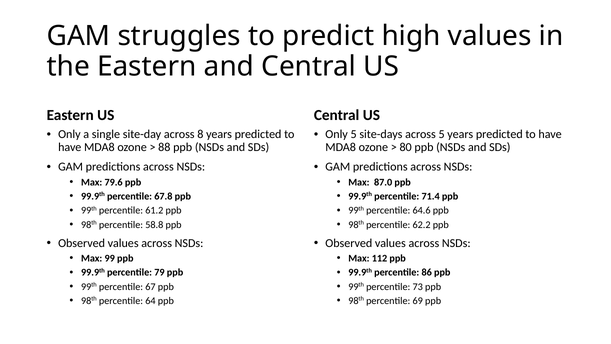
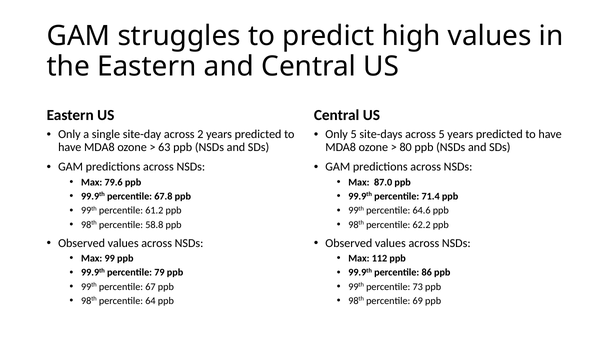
8: 8 -> 2
88: 88 -> 63
